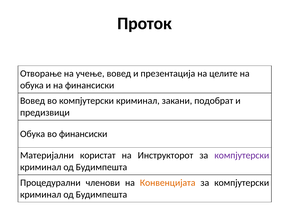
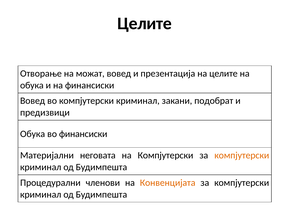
Проток at (145, 24): Проток -> Целите
учење: учење -> можат
користат: користат -> неговата
на Инструкторот: Инструкторот -> Компјутерски
компјутерски at (242, 155) colour: purple -> orange
